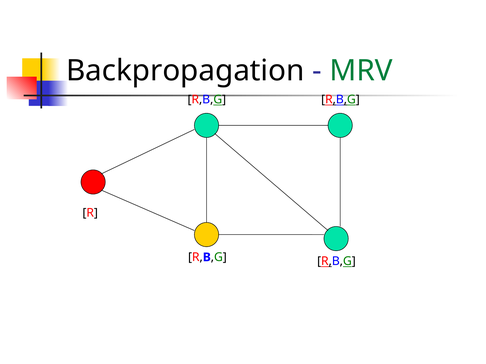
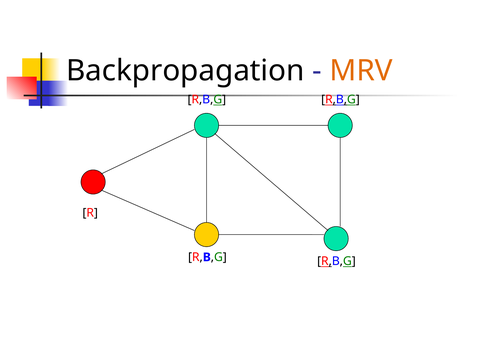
MRV colour: green -> orange
